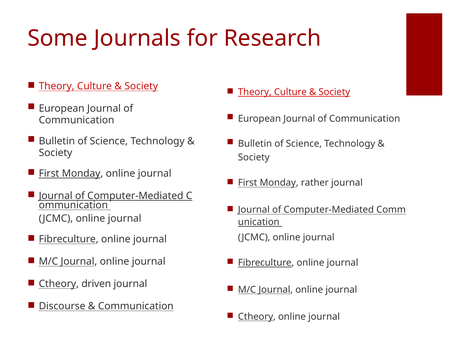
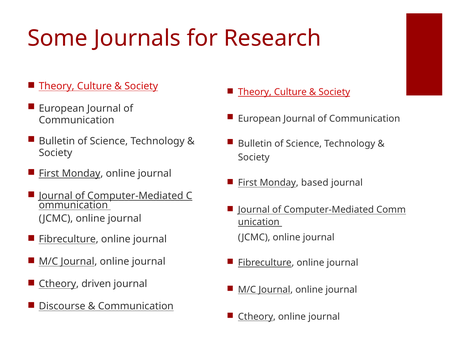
rather: rather -> based
